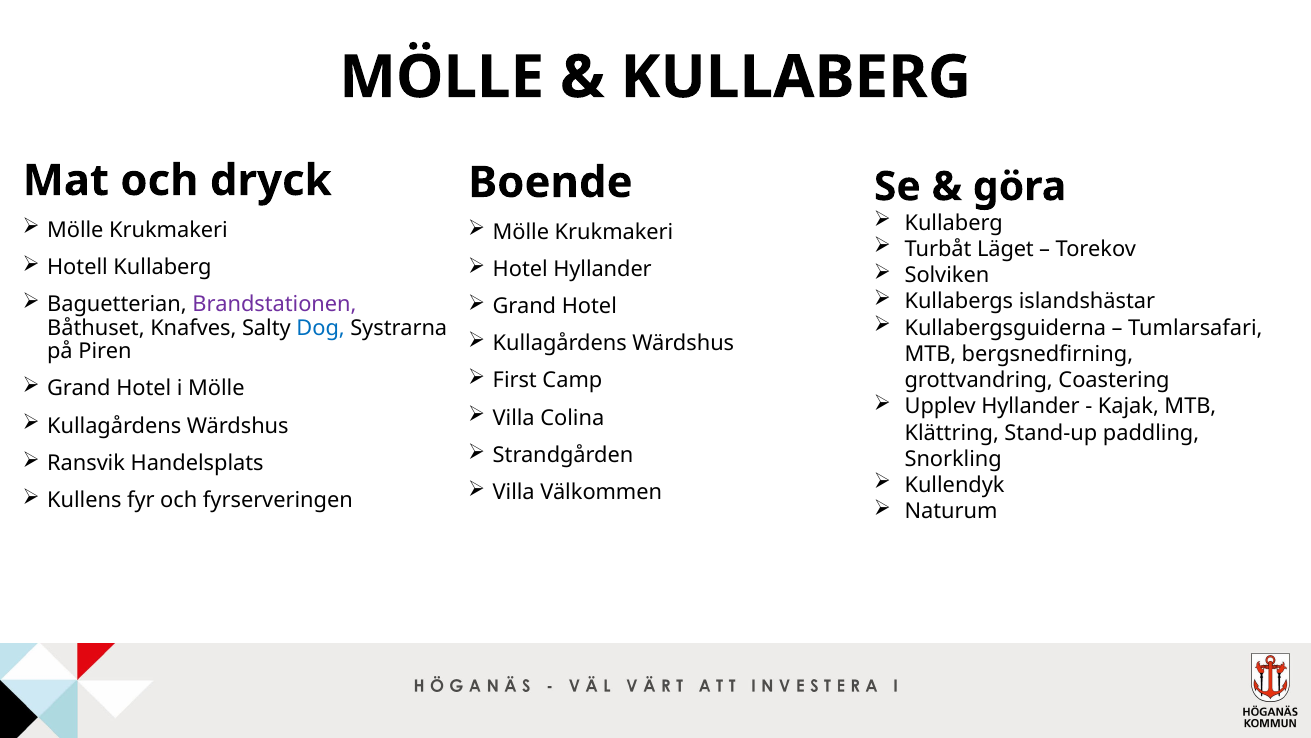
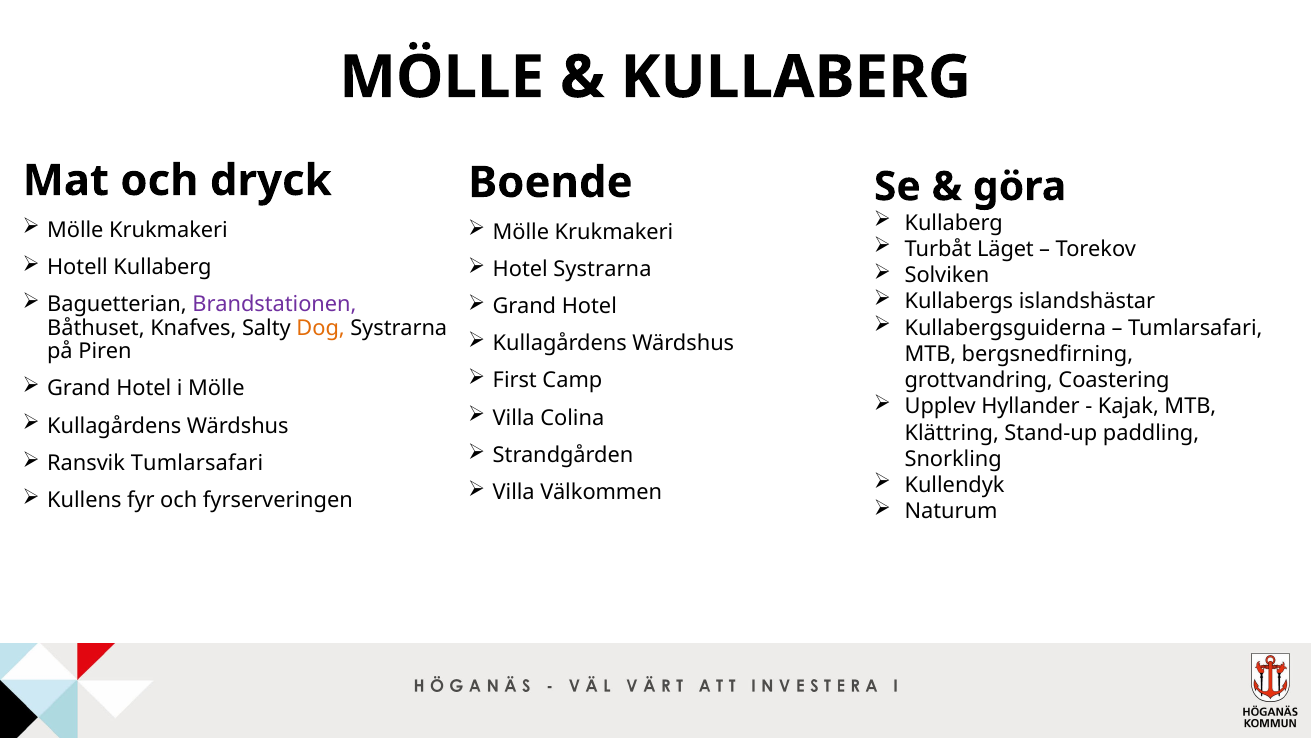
Hotel Hyllander: Hyllander -> Systrarna
Dog colour: blue -> orange
Ransvik Handelsplats: Handelsplats -> Tumlarsafari
